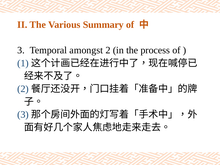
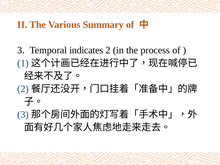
amongst: amongst -> indicates
